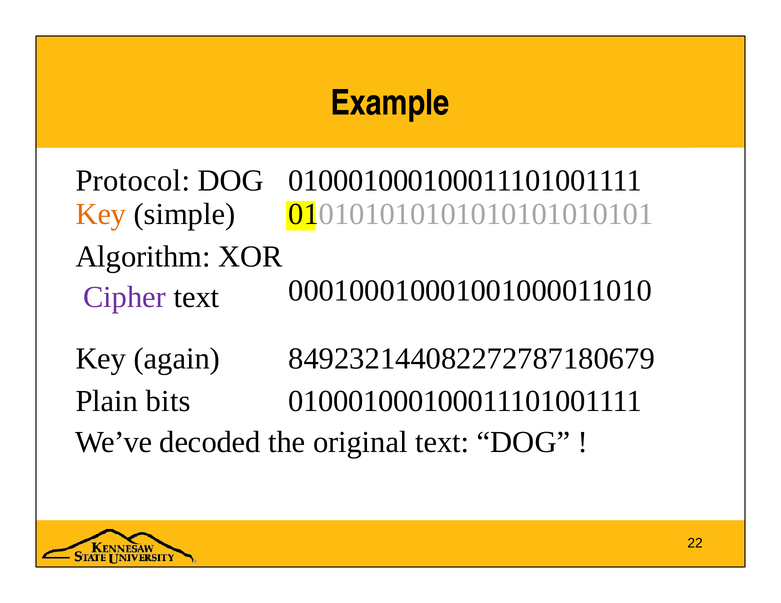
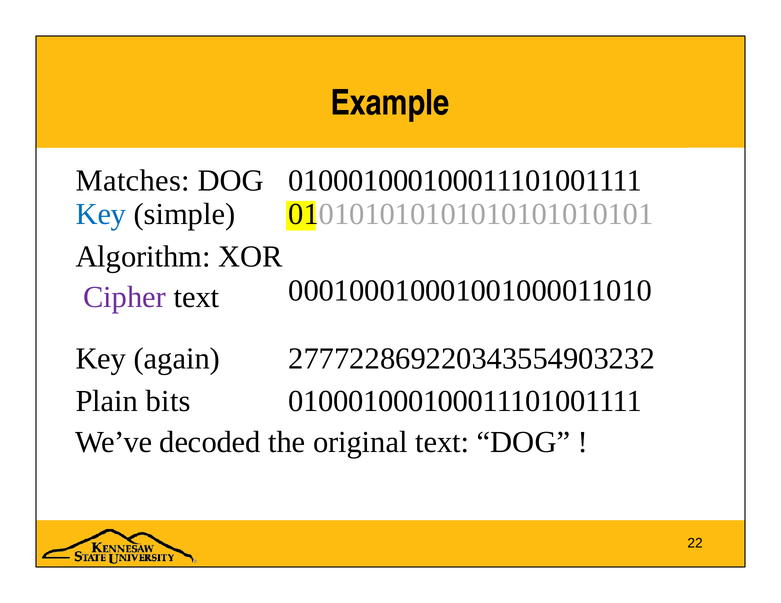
Protocol: Protocol -> Matches
Key at (101, 214) colour: orange -> blue
849232144082272787180679: 849232144082272787180679 -> 277722869220343554903232
